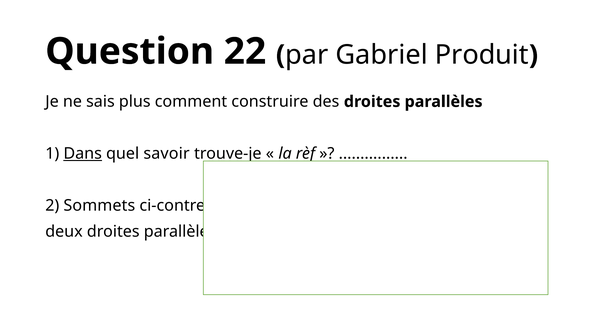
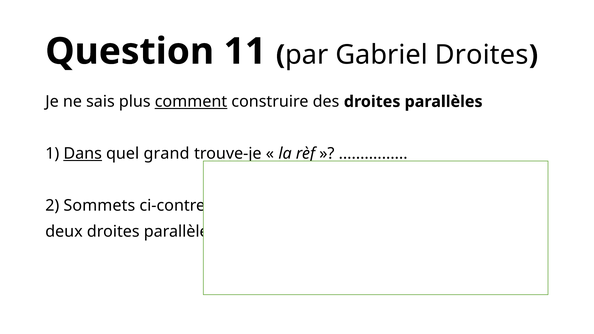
22: 22 -> 11
Gabriel Produit: Produit -> Droites
comment underline: none -> present
savoir: savoir -> grand
